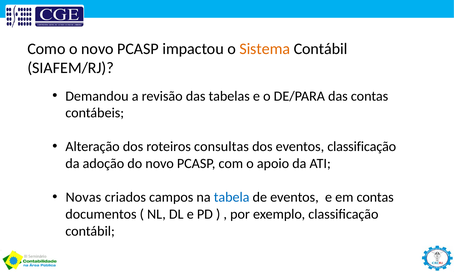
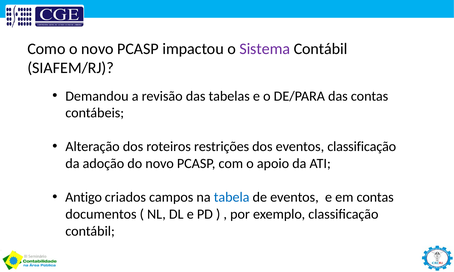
Sistema colour: orange -> purple
consultas: consultas -> restrições
Novas: Novas -> Antigo
